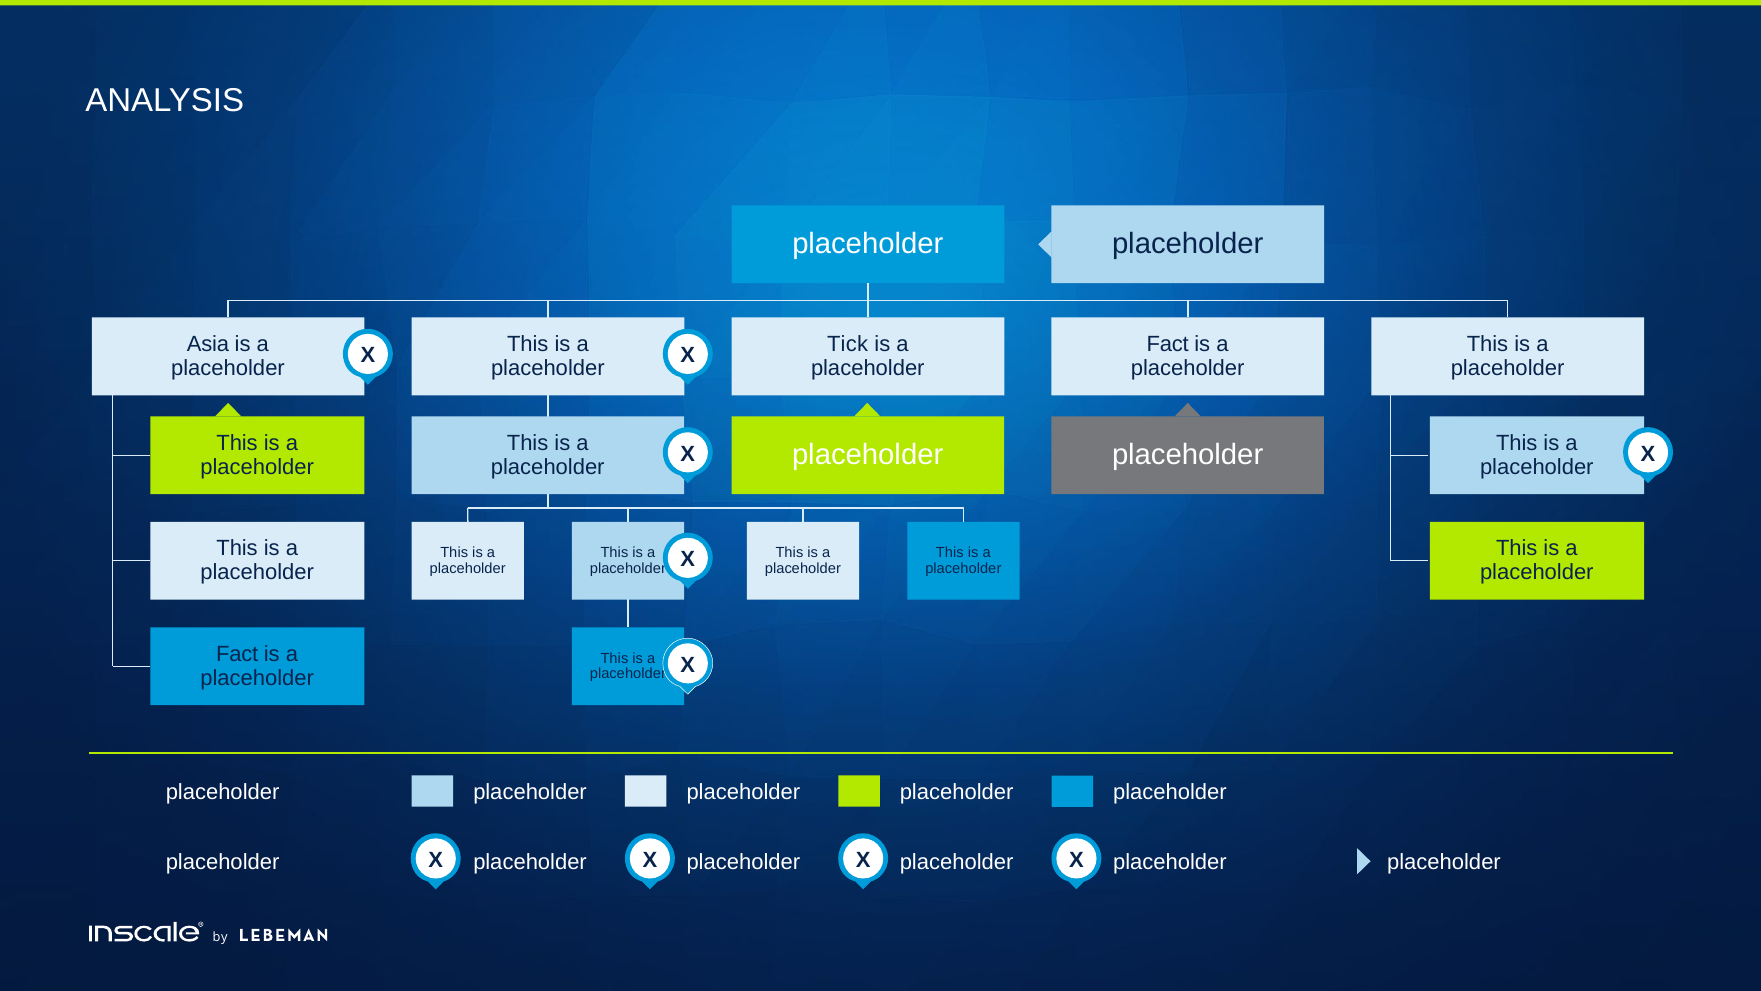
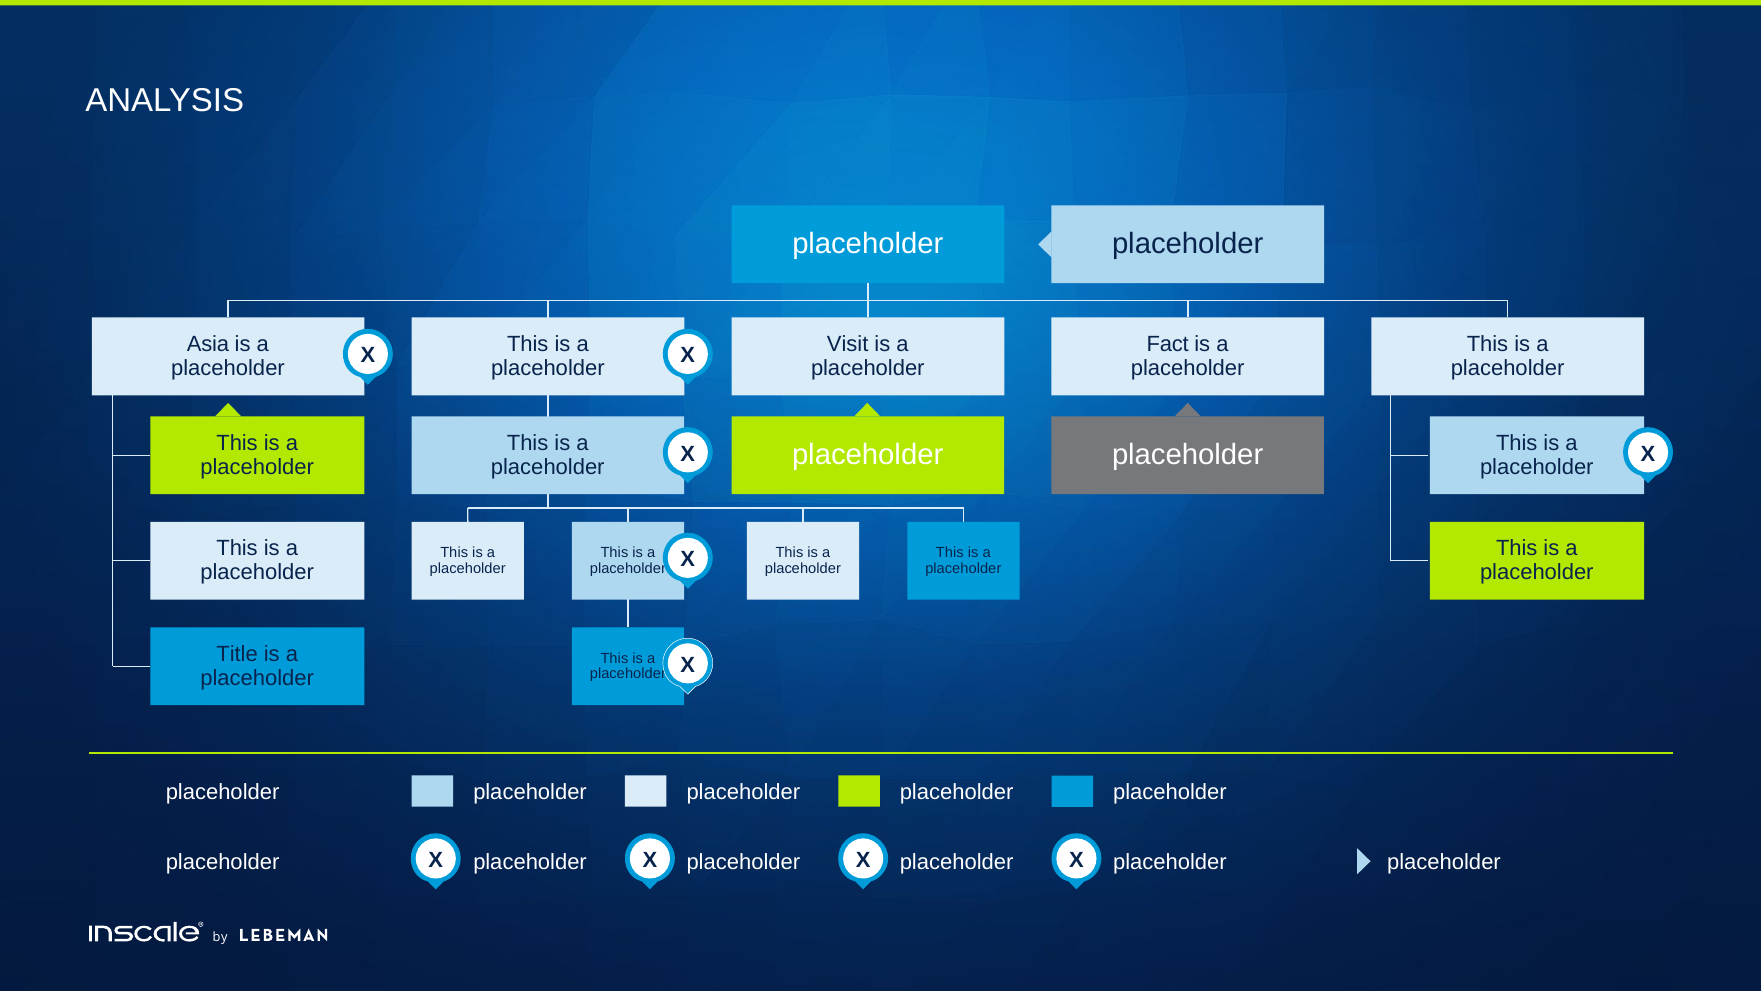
Tick: Tick -> Visit
Fact at (237, 654): Fact -> Title
